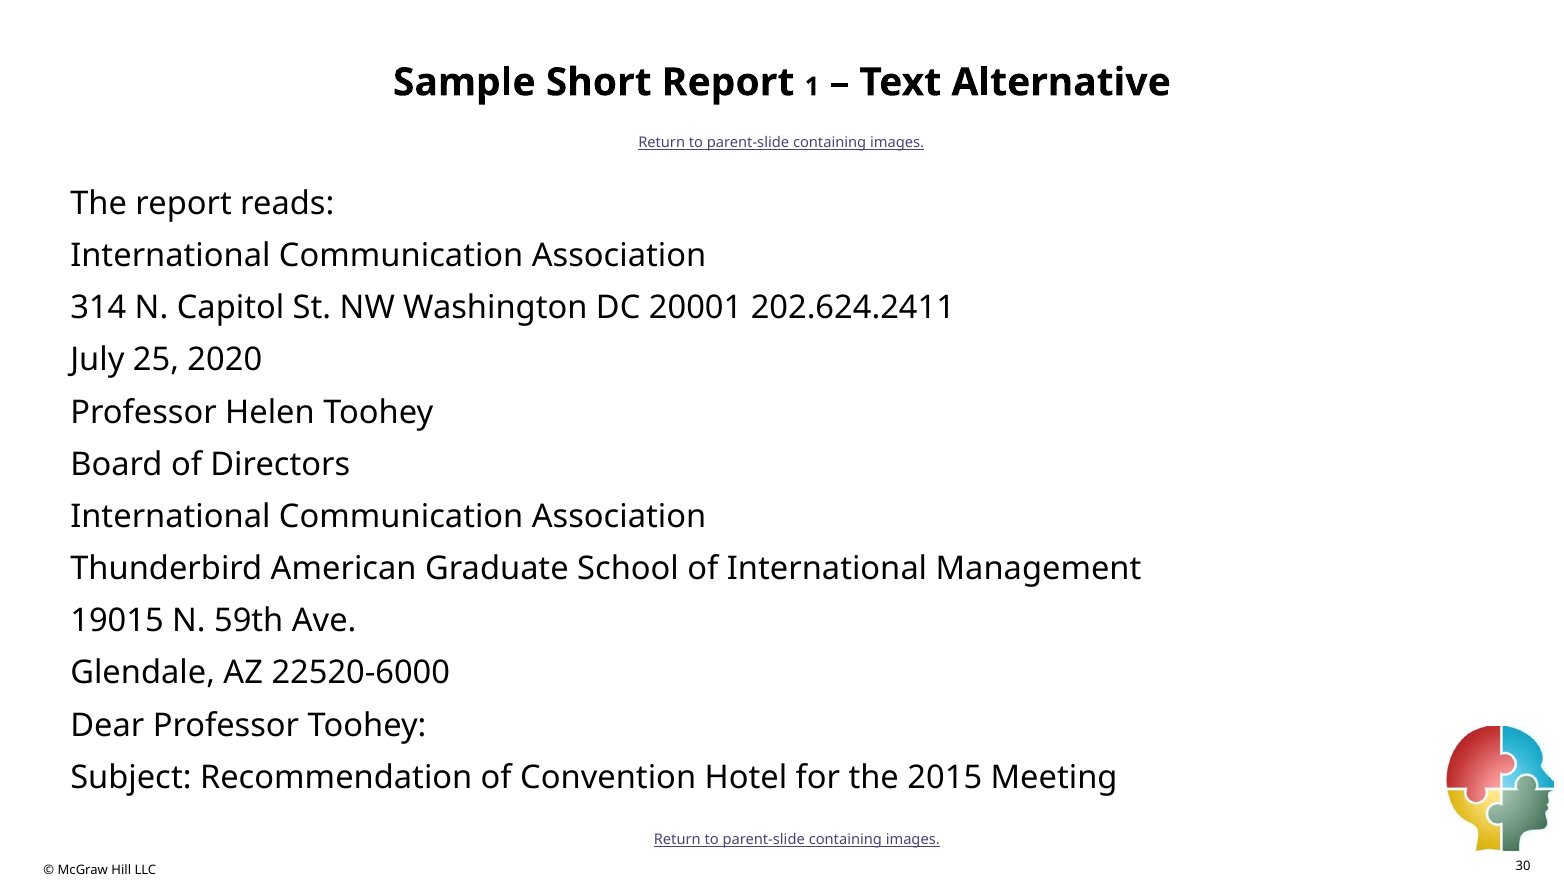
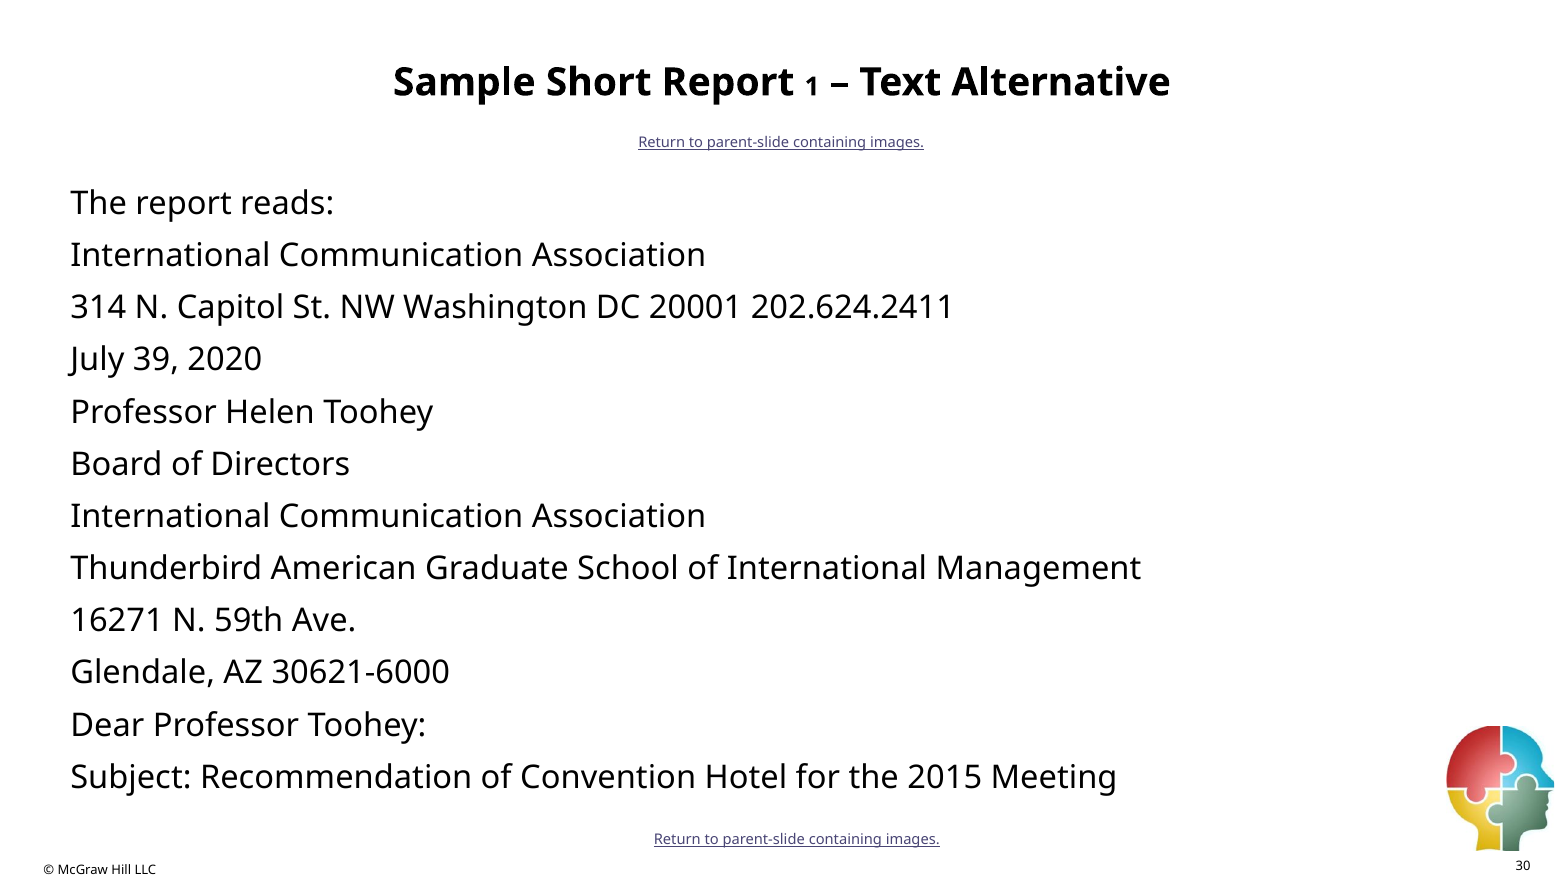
25: 25 -> 39
19015: 19015 -> 16271
22520-6000: 22520-6000 -> 30621-6000
